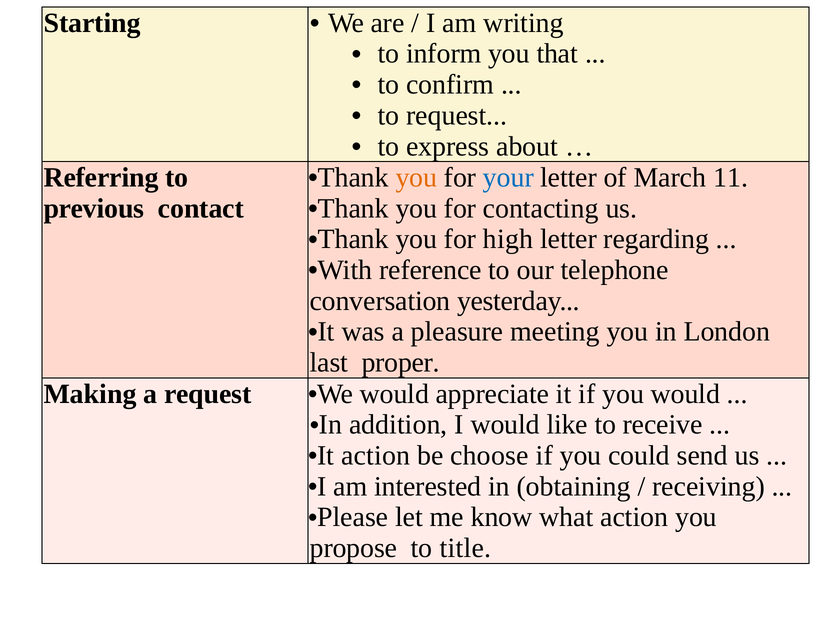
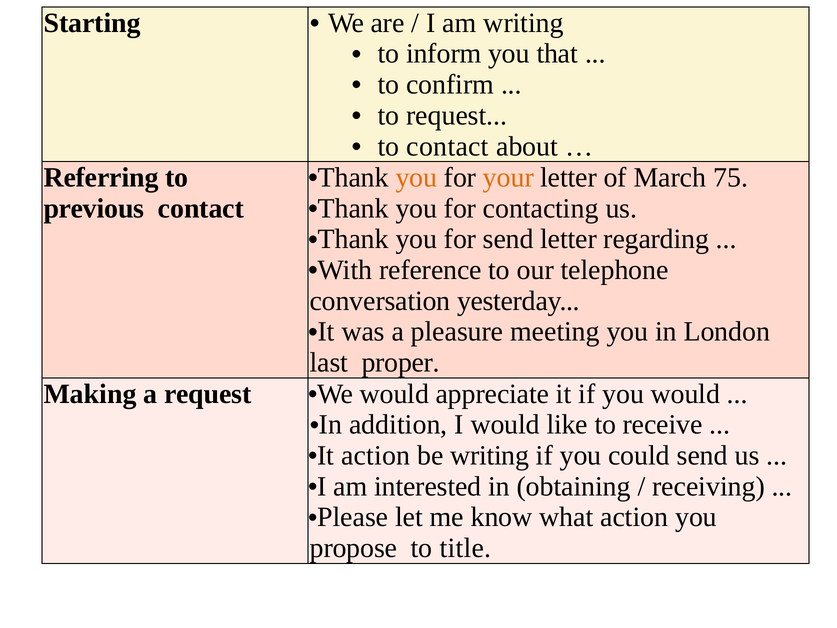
to express: express -> contact
your colour: blue -> orange
11: 11 -> 75
for high: high -> send
be choose: choose -> writing
